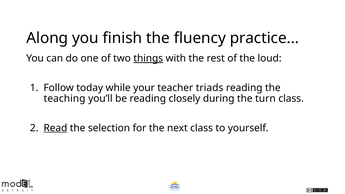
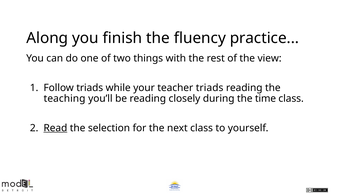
things underline: present -> none
loud: loud -> view
Follow today: today -> triads
turn: turn -> time
